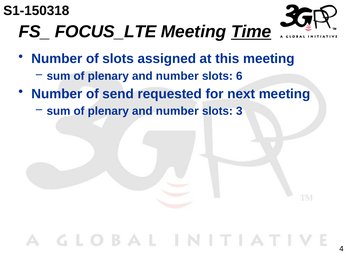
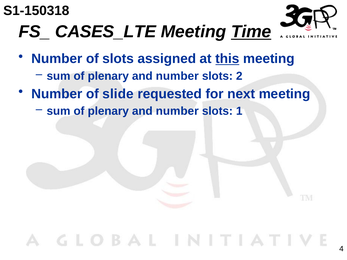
FOCUS_LTE: FOCUS_LTE -> CASES_LTE
this underline: none -> present
6: 6 -> 2
send: send -> slide
3: 3 -> 1
